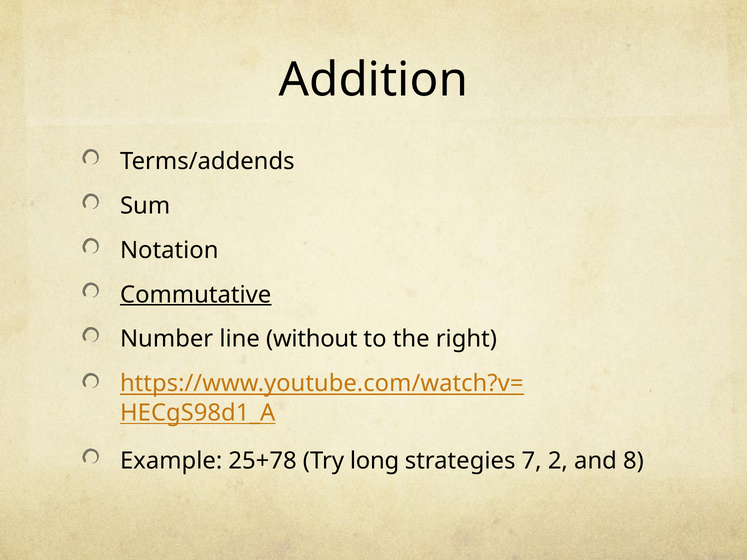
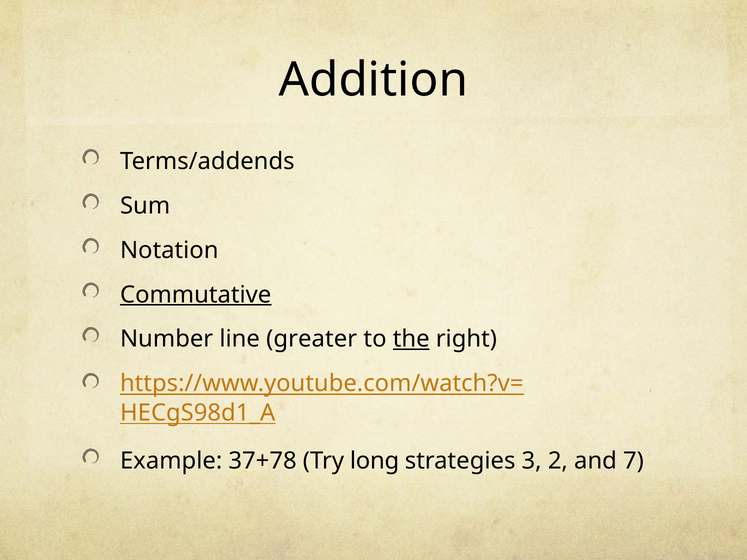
without: without -> greater
the underline: none -> present
25+78: 25+78 -> 37+78
7: 7 -> 3
8: 8 -> 7
